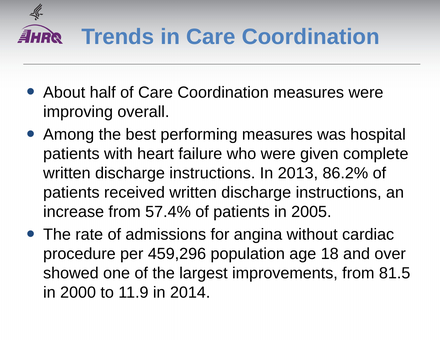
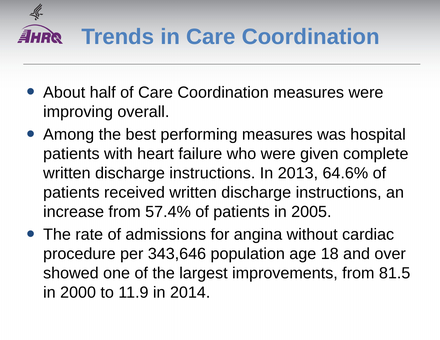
86.2%: 86.2% -> 64.6%
459,296: 459,296 -> 343,646
